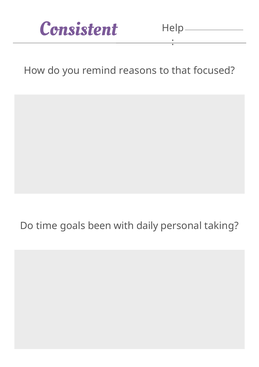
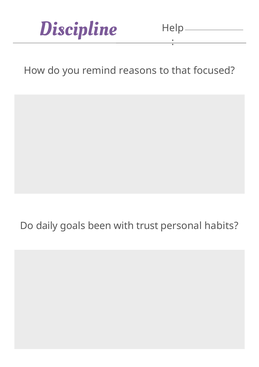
Consistent: Consistent -> Discipline
time: time -> daily
daily: daily -> trust
taking: taking -> habits
